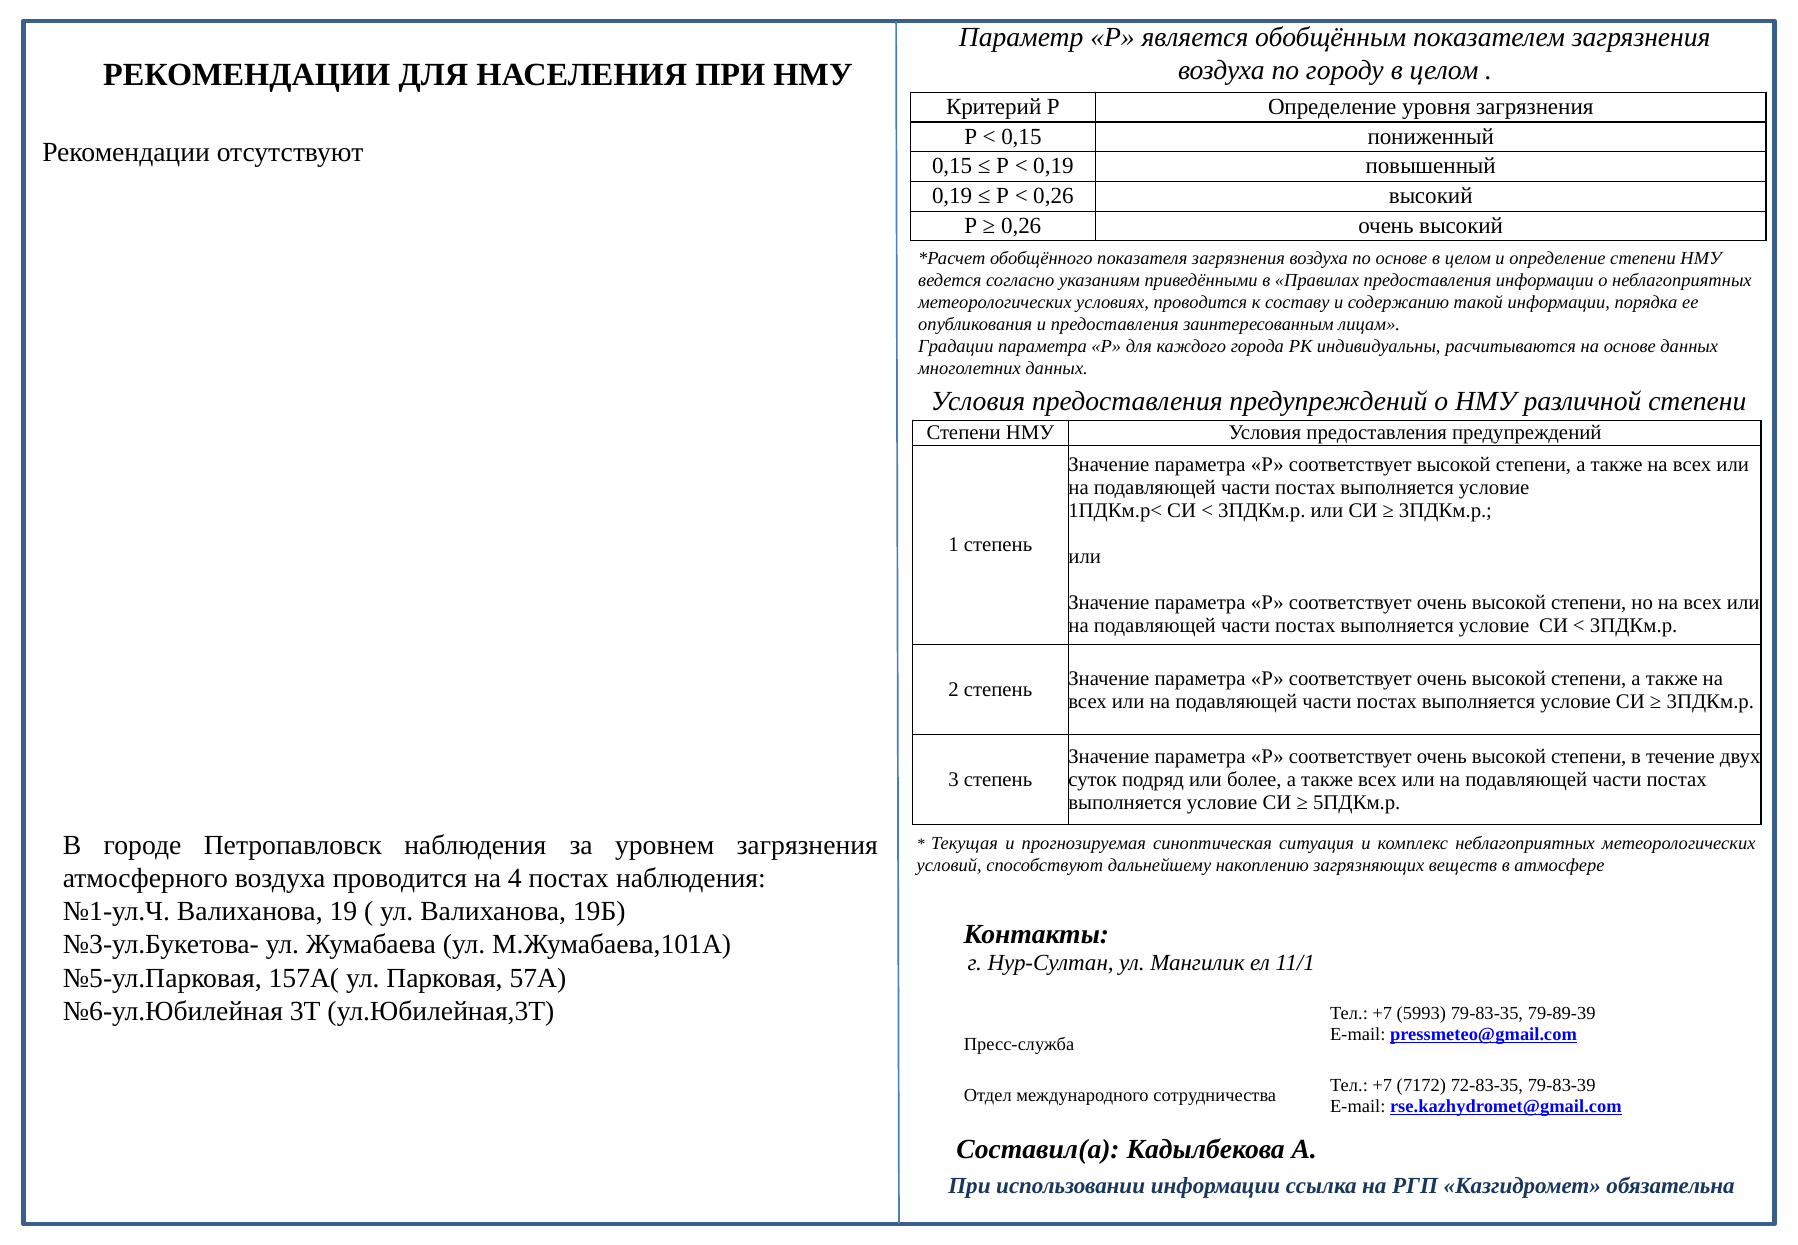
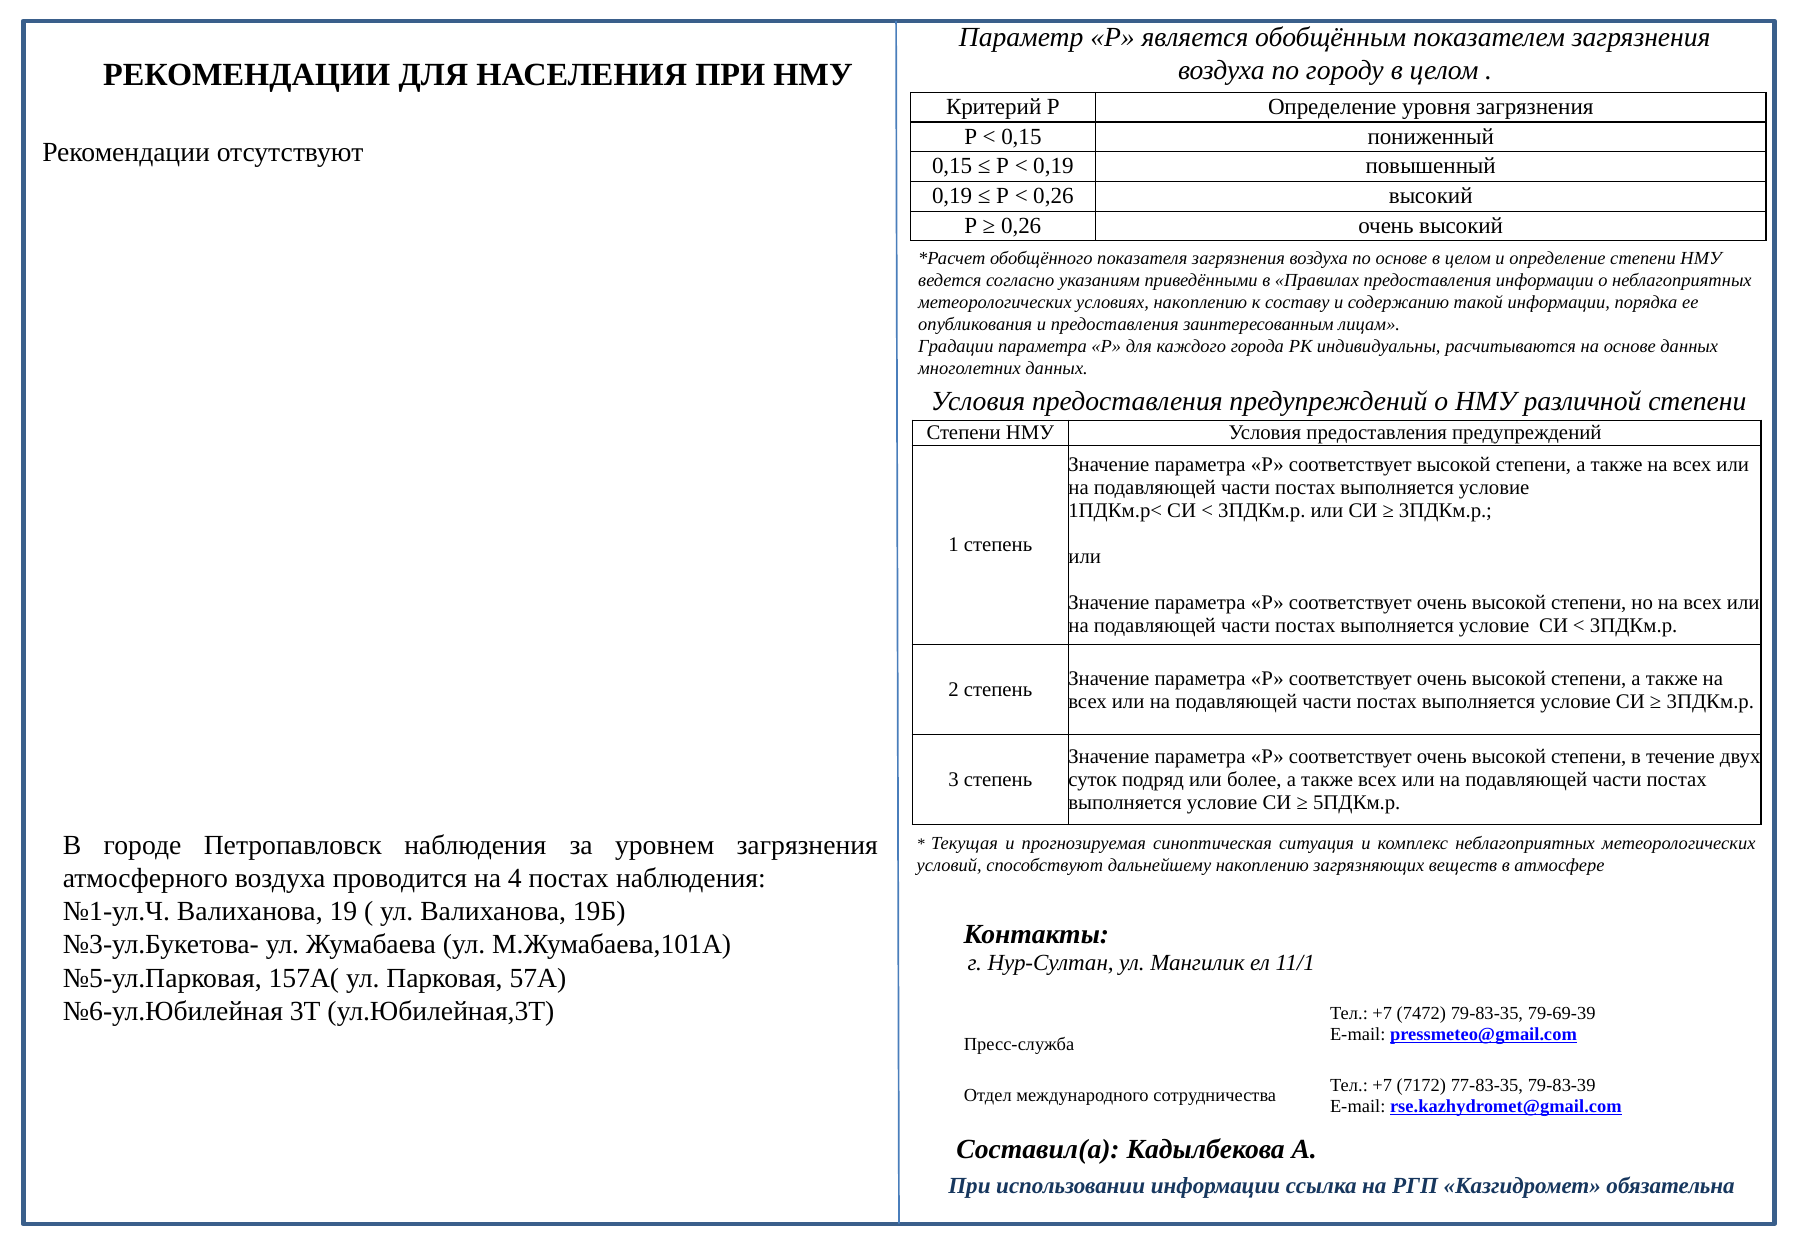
условиях проводится: проводится -> накоплению
5993: 5993 -> 7472
79-89-39: 79-89-39 -> 79-69-39
72-83-35: 72-83-35 -> 77-83-35
